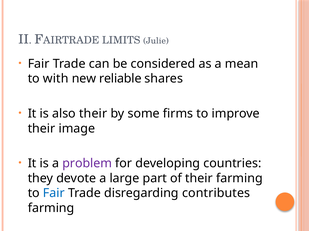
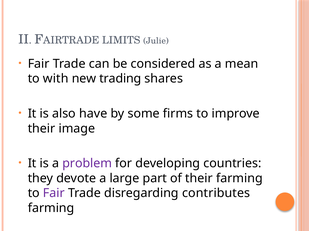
reliable: reliable -> trading
also their: their -> have
Fair at (54, 194) colour: blue -> purple
